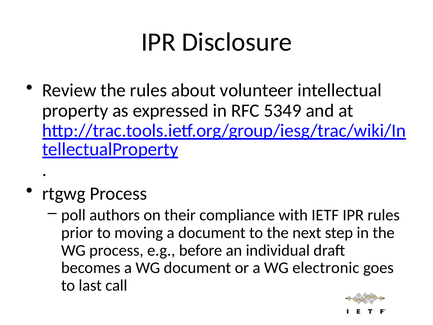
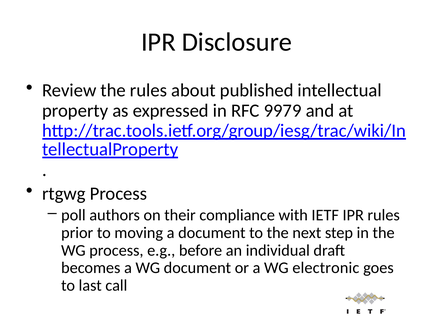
volunteer: volunteer -> published
5349: 5349 -> 9979
